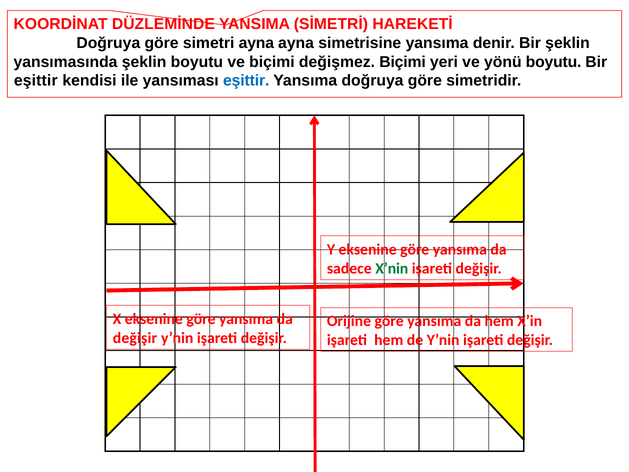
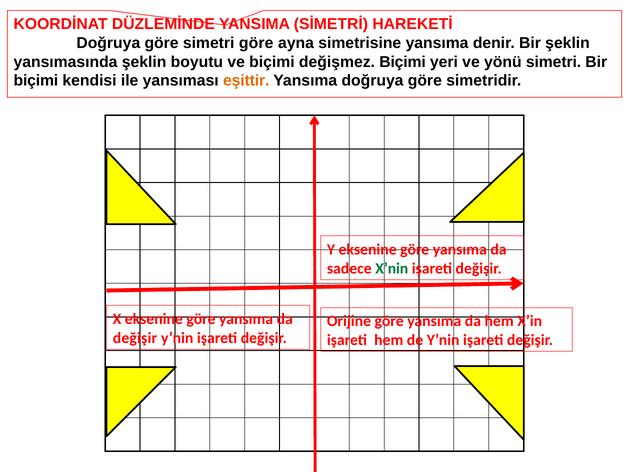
simetri ayna: ayna -> göre
yönü boyutu: boyutu -> simetri
eşittir at (36, 81): eşittir -> biçimi
eşittir at (246, 81) colour: blue -> orange
